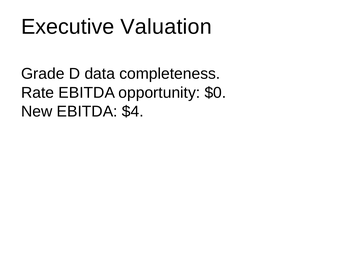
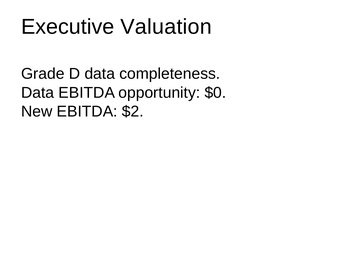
Rate at (38, 93): Rate -> Data
$4: $4 -> $2
